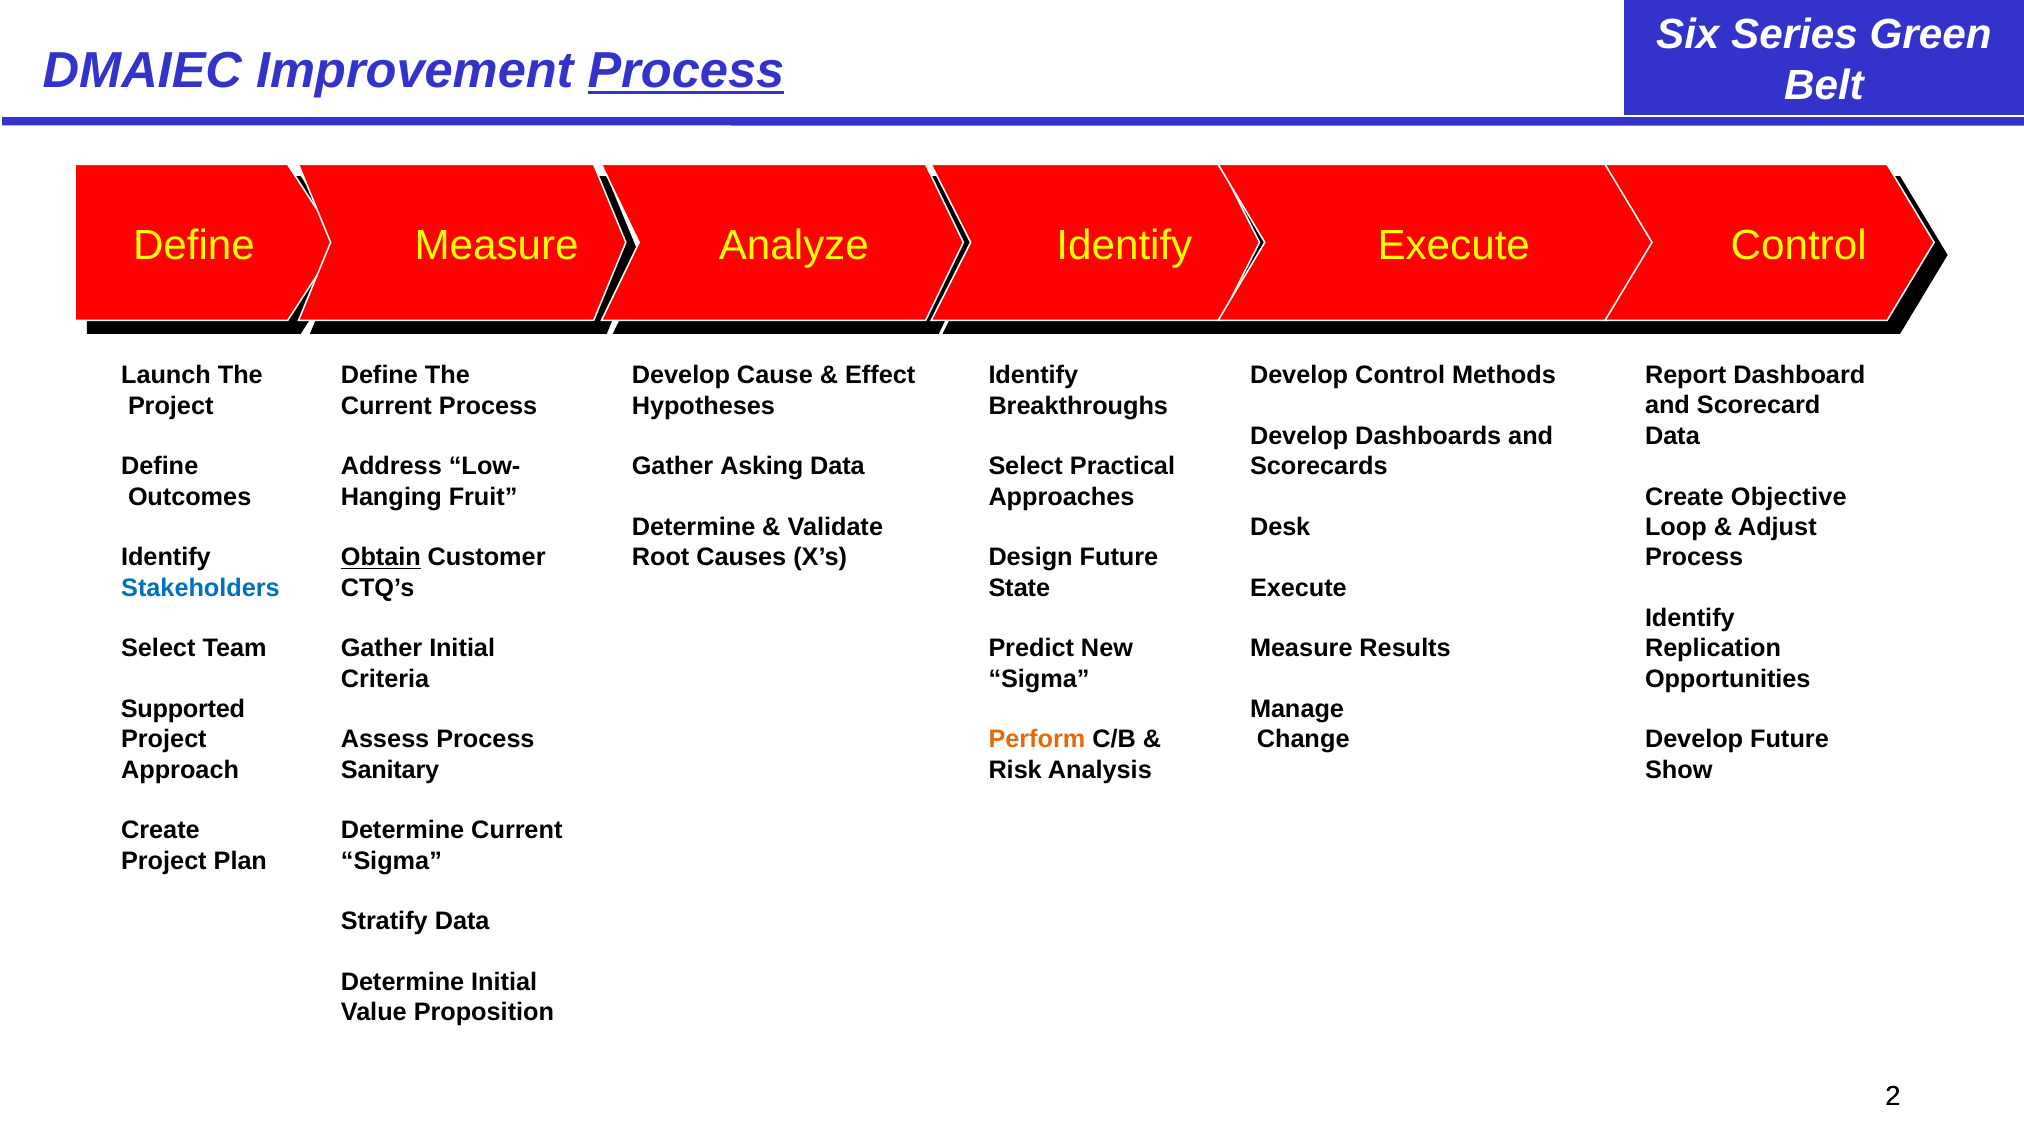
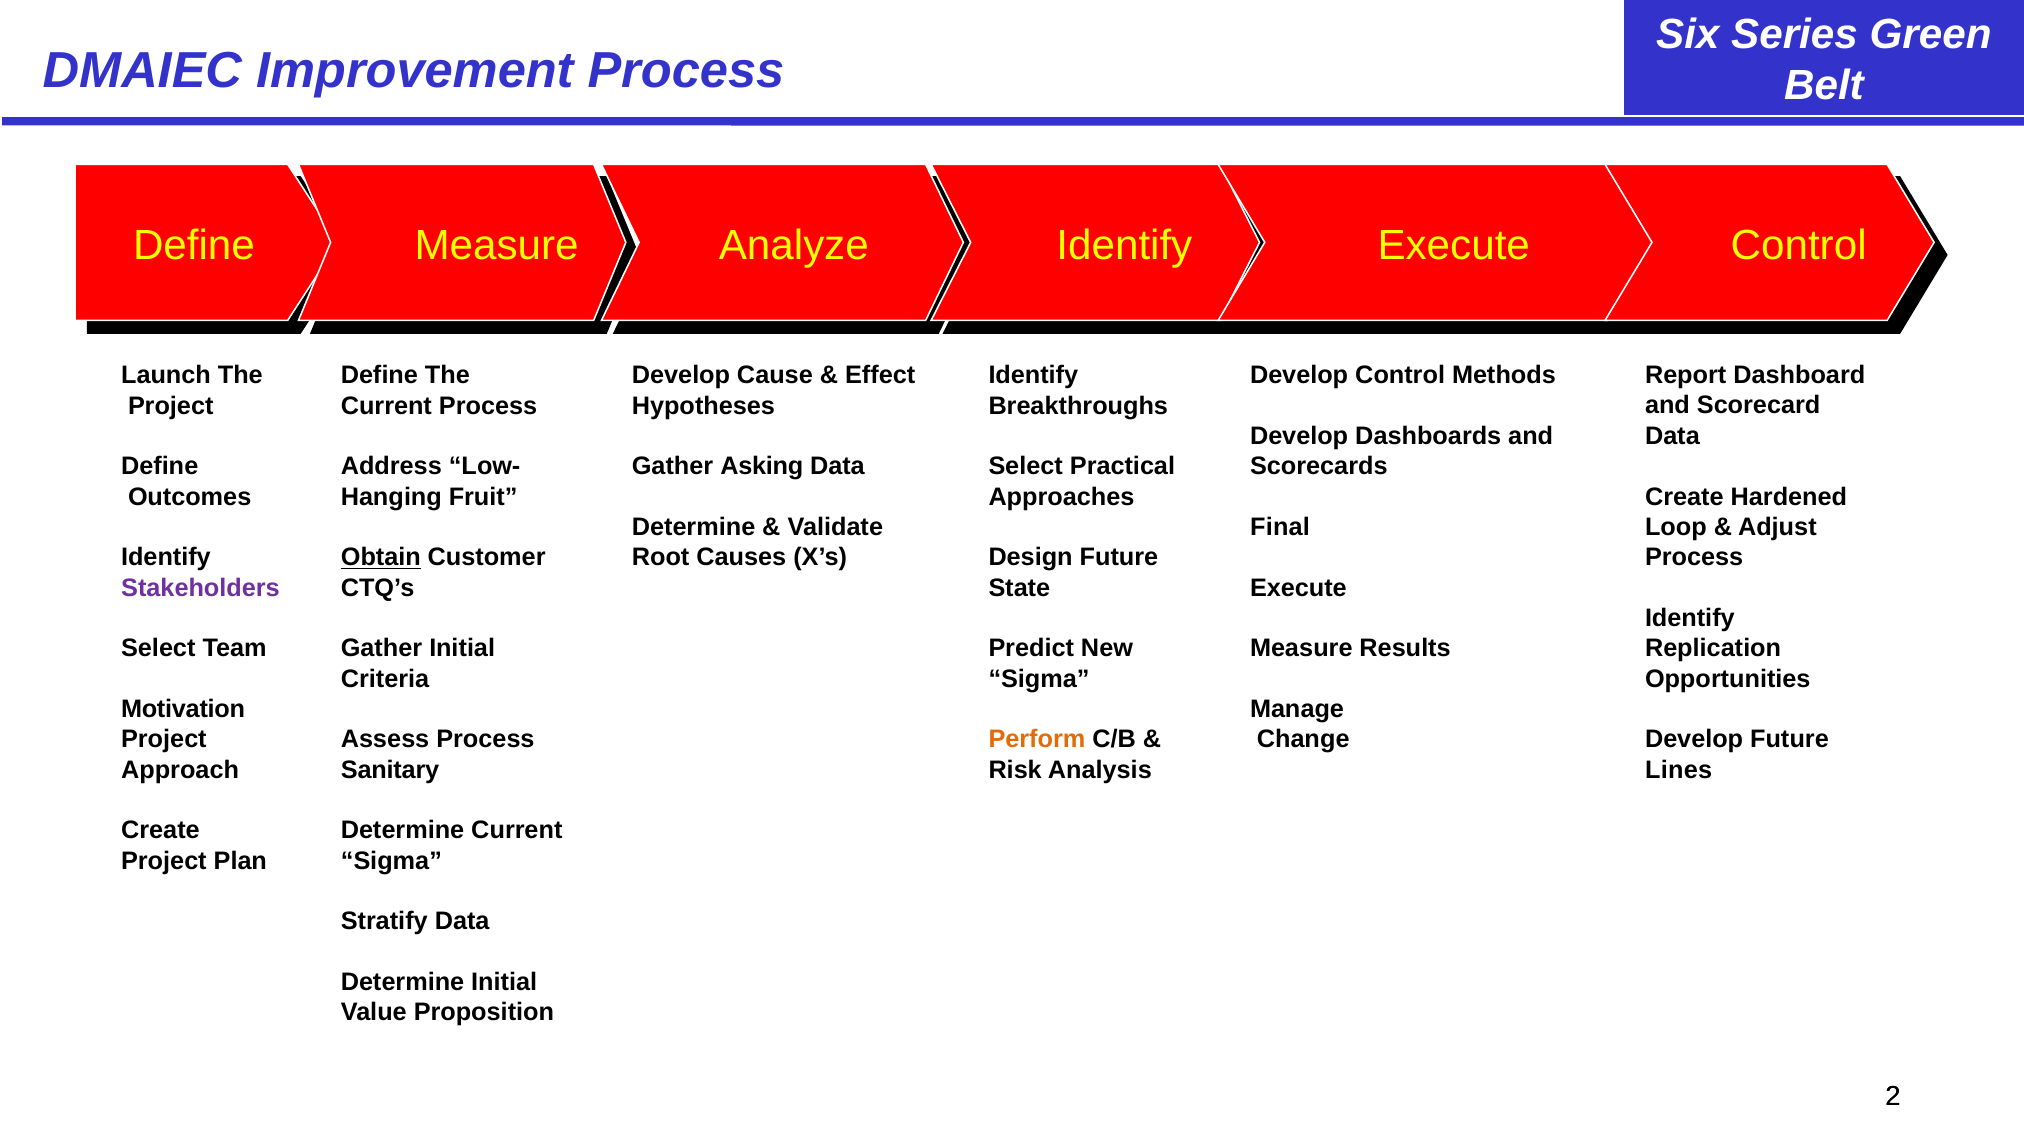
Process at (686, 71) underline: present -> none
Objective: Objective -> Hardened
Desk: Desk -> Final
Stakeholders colour: blue -> purple
Supported: Supported -> Motivation
Show: Show -> Lines
